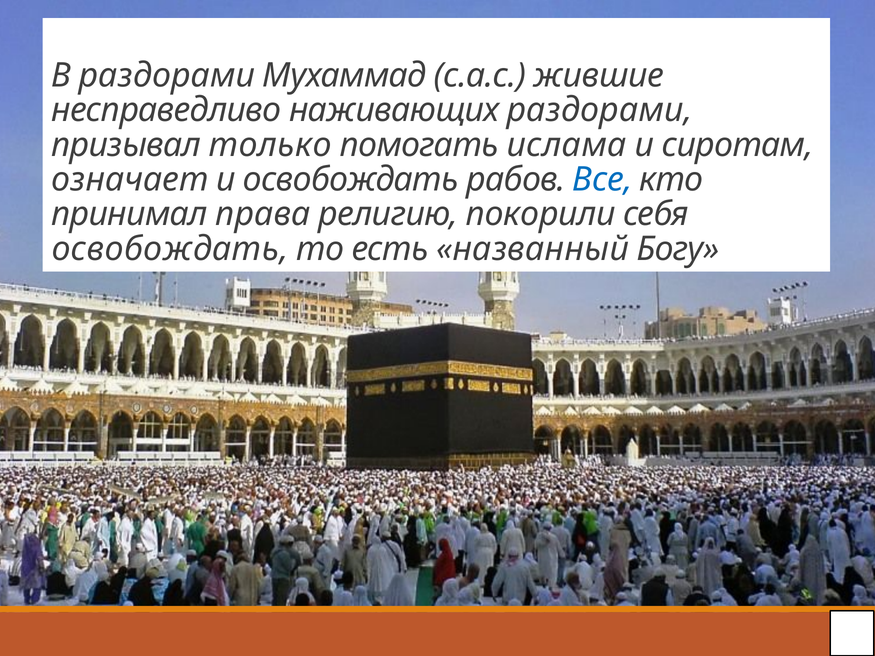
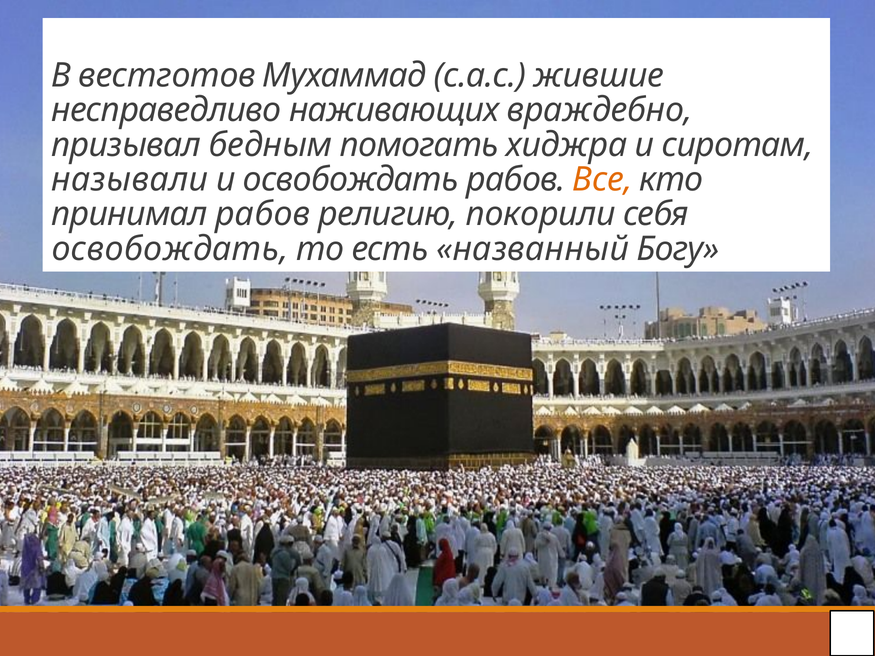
В раздорами: раздорами -> вестготов
наживающих раздорами: раздорами -> враждебно
только: только -> бедным
ислама: ислама -> хиджра
означает: означает -> называли
Все colour: blue -> orange
принимал права: права -> рабов
